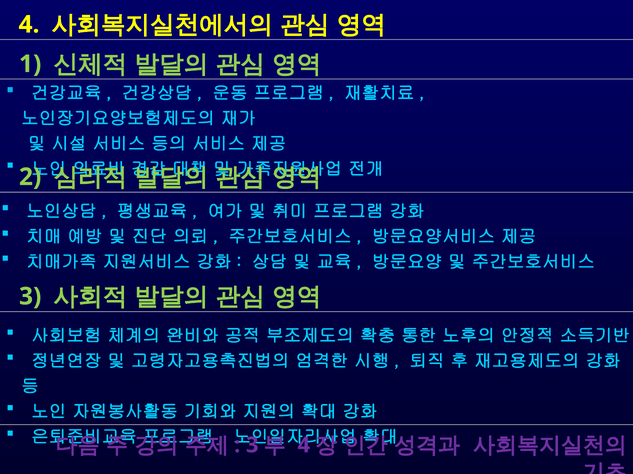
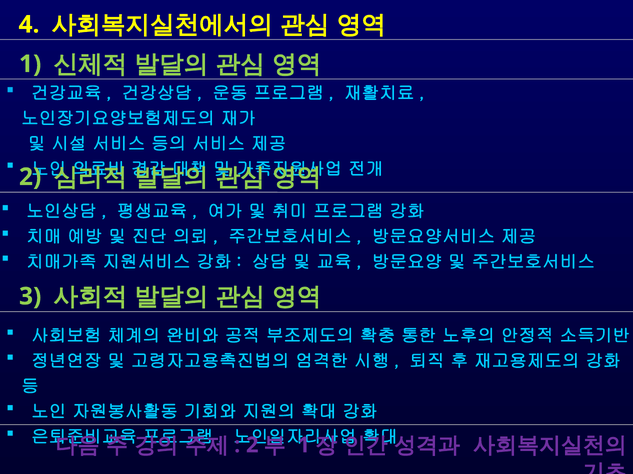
3 at (252, 446): 3 -> 2
4 at (304, 446): 4 -> 1
